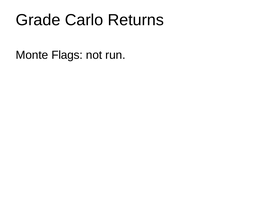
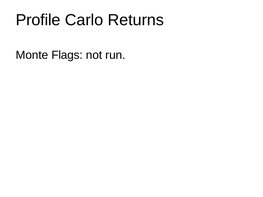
Grade: Grade -> Profile
